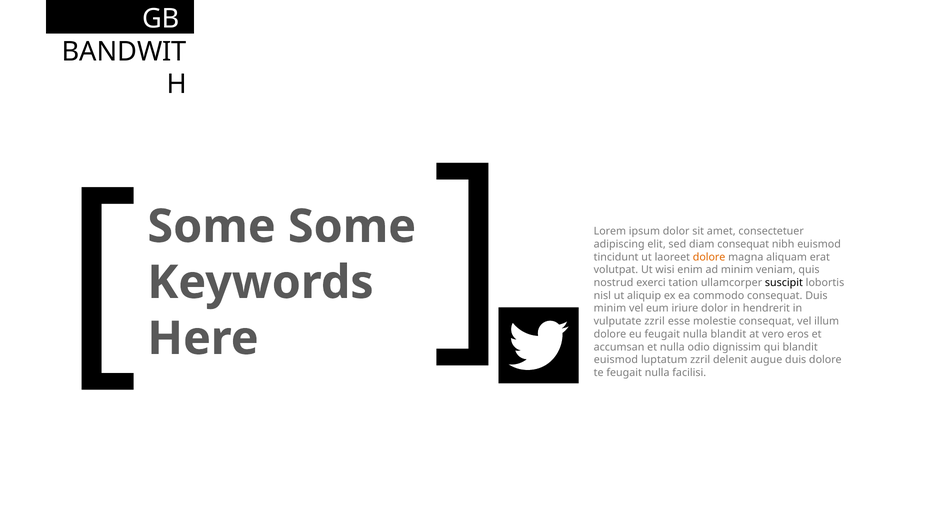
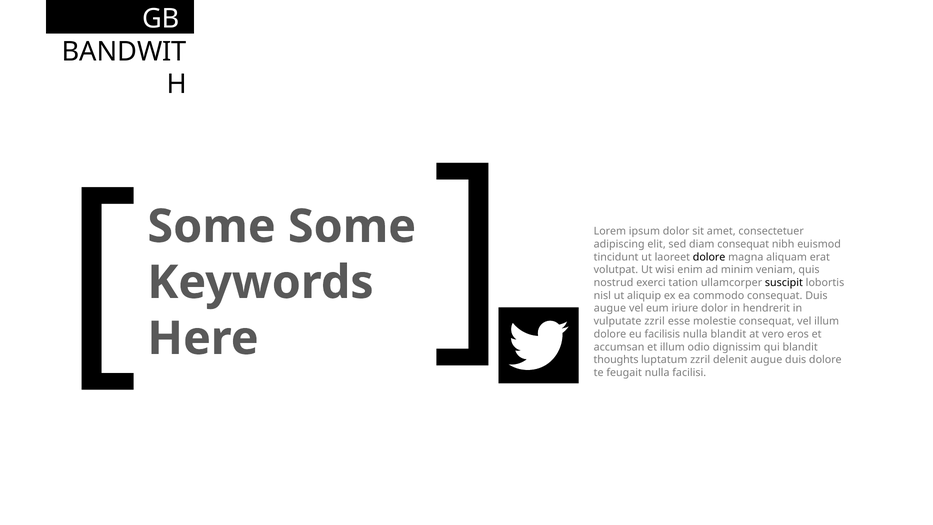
dolore at (709, 257) colour: orange -> black
minim at (610, 308): minim -> augue
eu feugait: feugait -> facilisis
et nulla: nulla -> illum
euismod at (616, 360): euismod -> thoughts
